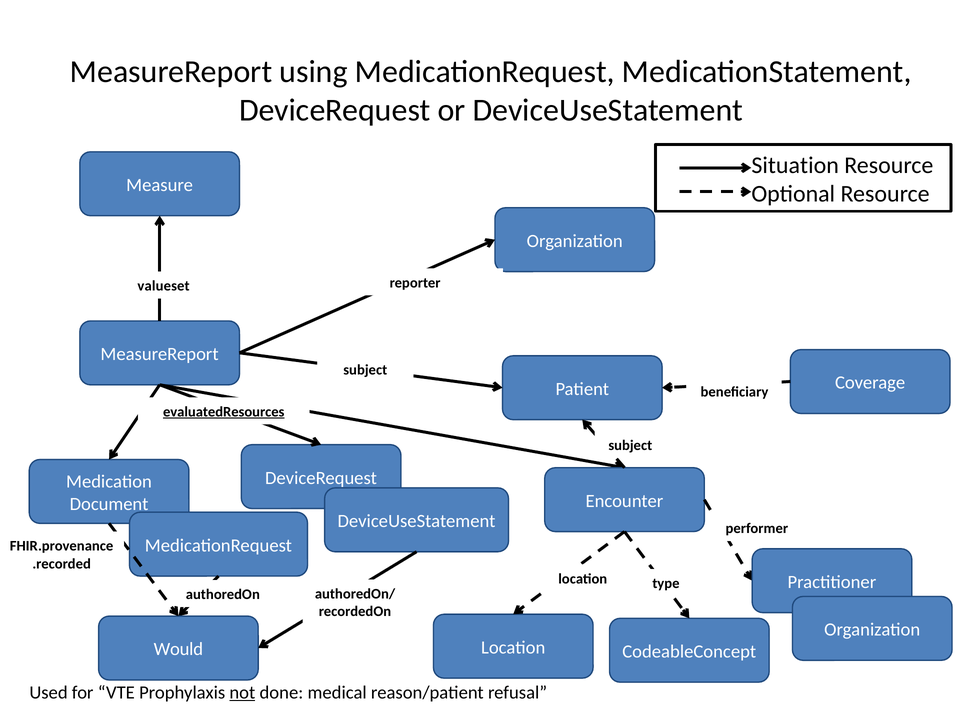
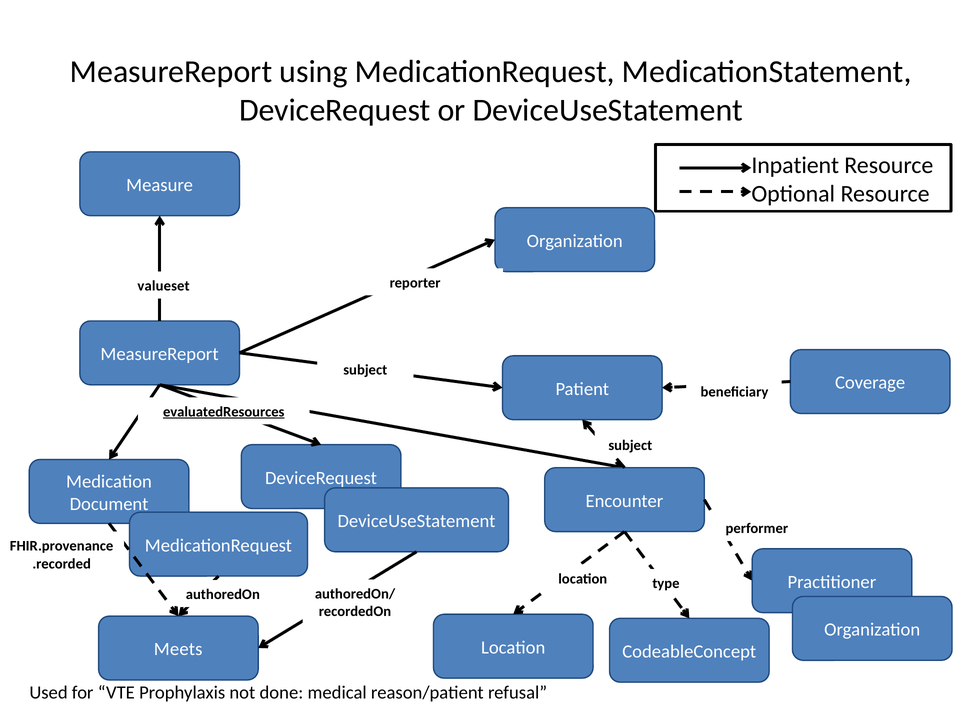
Situation: Situation -> Inpatient
Would: Would -> Meets
not underline: present -> none
